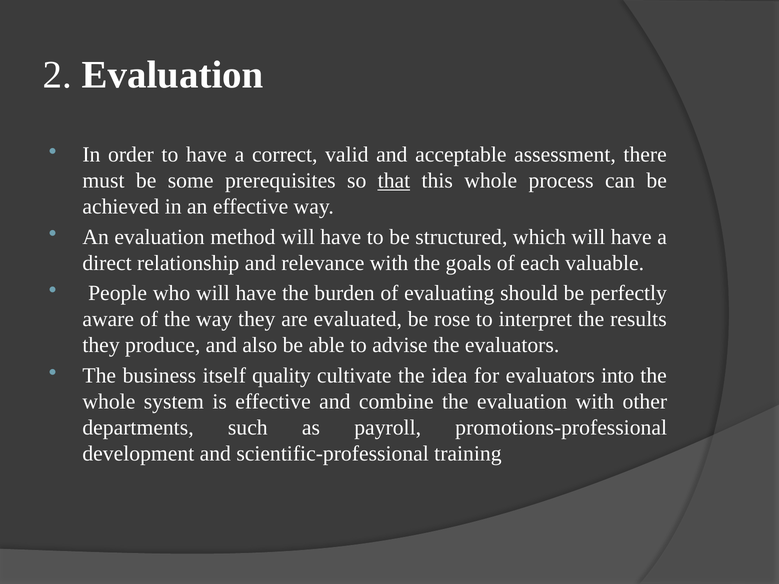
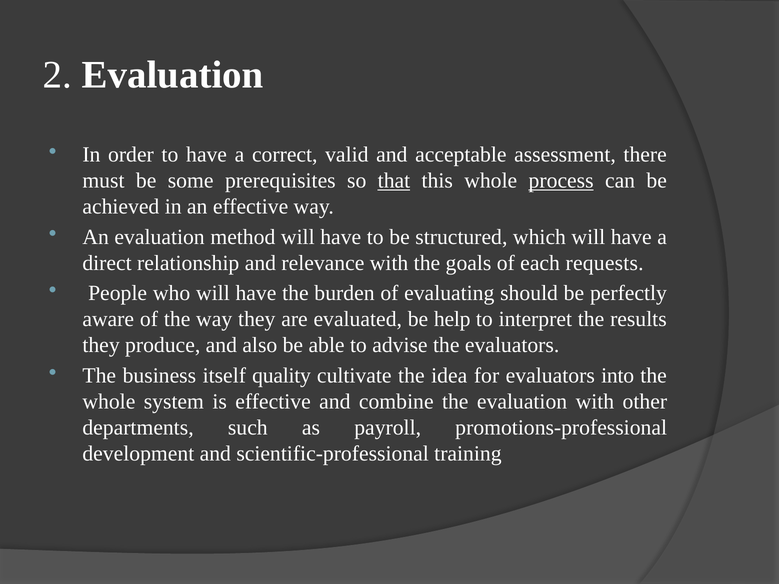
process underline: none -> present
valuable: valuable -> requests
rose: rose -> help
